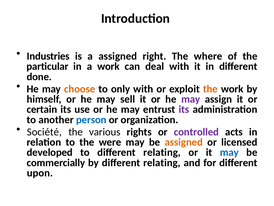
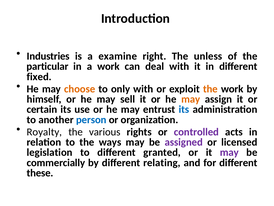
a assigned: assigned -> examine
where: where -> unless
done: done -> fixed
may at (191, 99) colour: purple -> orange
its at (184, 109) colour: purple -> blue
Société: Société -> Royalty
were: were -> ways
assigned at (184, 142) colour: orange -> purple
developed: developed -> legislation
to different relating: relating -> granted
may at (229, 152) colour: blue -> purple
upon: upon -> these
